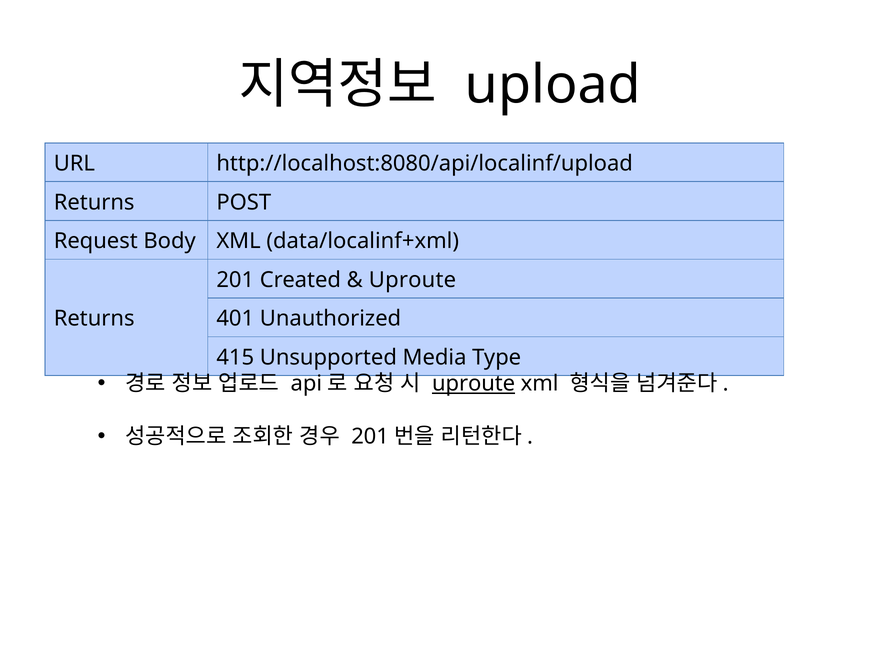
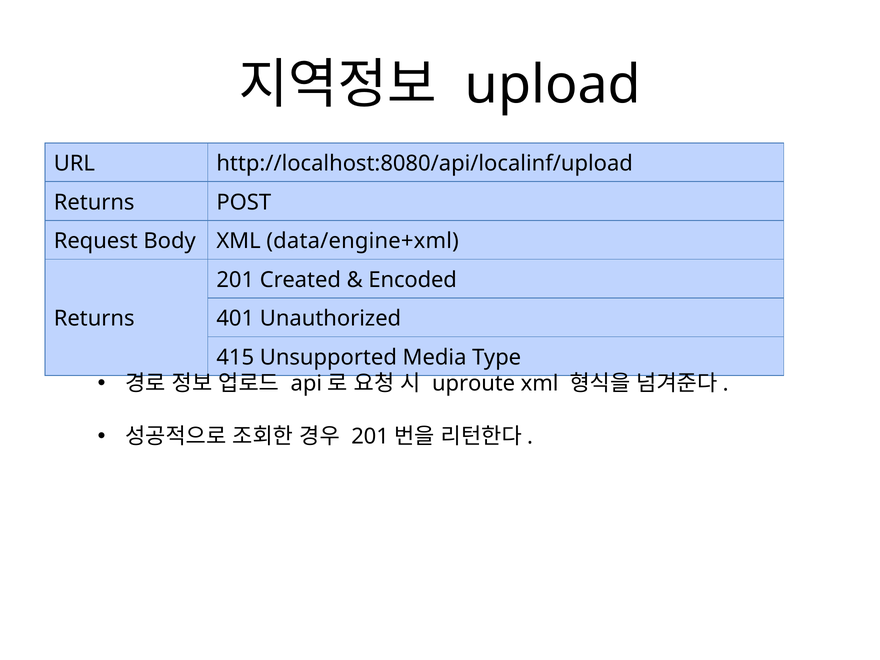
data/localinf+xml: data/localinf+xml -> data/engine+xml
Uproute at (412, 280): Uproute -> Encoded
uproute at (474, 384) underline: present -> none
